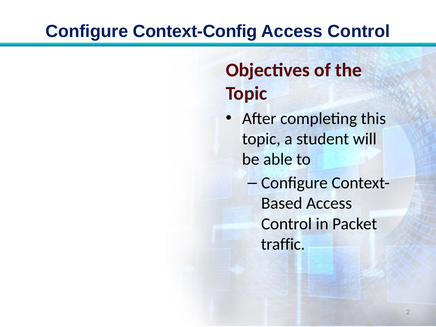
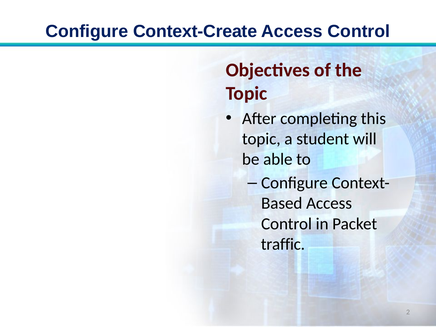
Context-Config: Context-Config -> Context-Create
